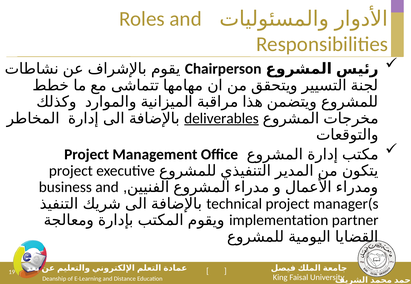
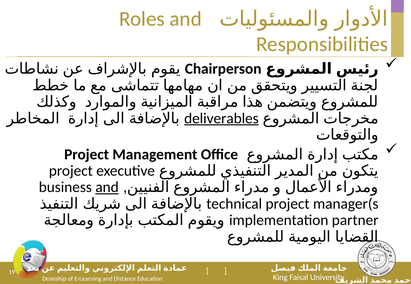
and at (107, 188) underline: none -> present
